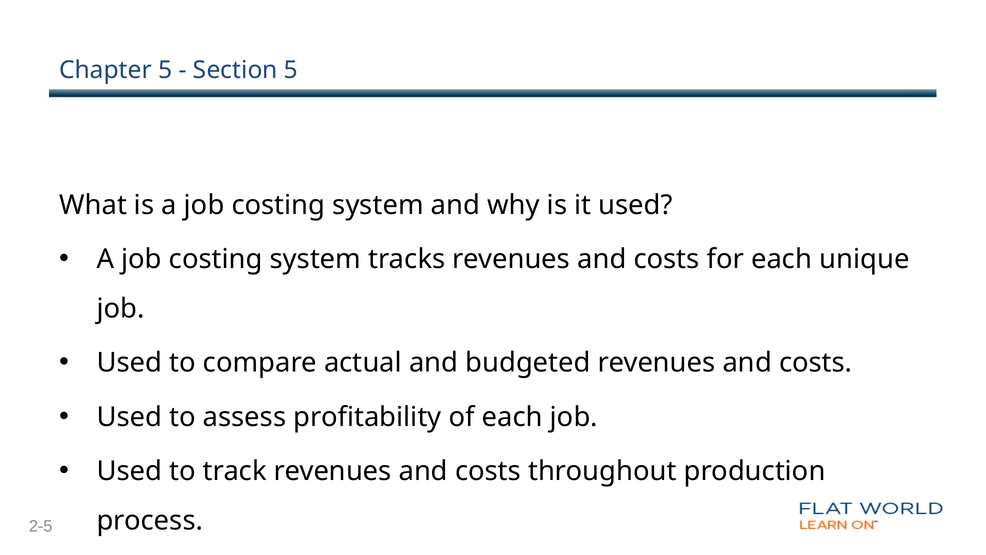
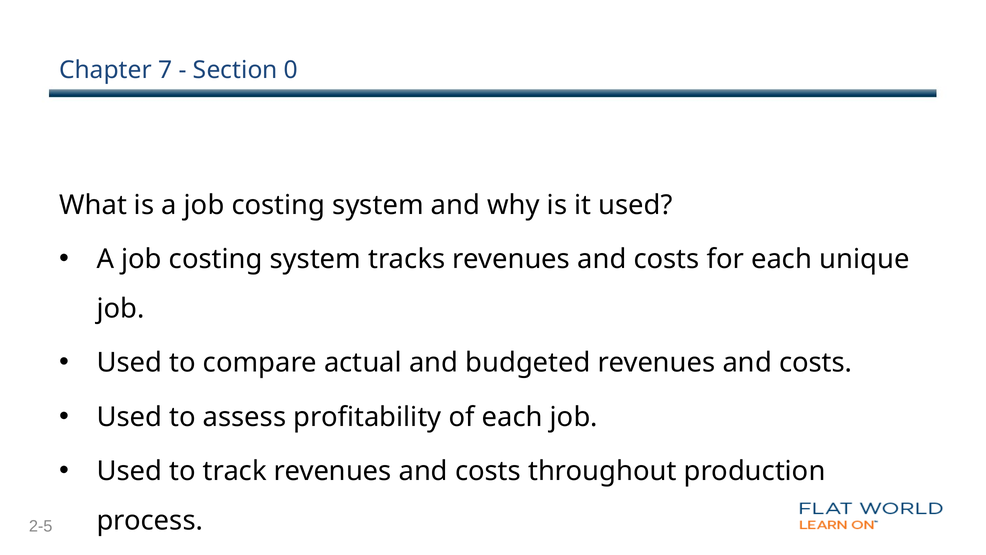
Chapter 5: 5 -> 7
Section 5: 5 -> 0
